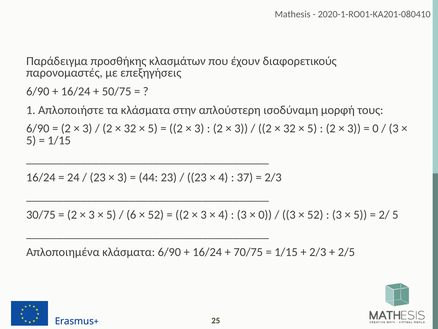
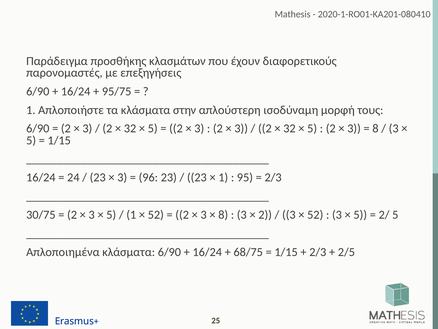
50/75: 50/75 -> 95/75
0 at (375, 128): 0 -> 8
44: 44 -> 96
4 at (223, 177): 4 -> 1
37: 37 -> 95
6 at (131, 214): 6 -> 1
4 at (223, 214): 4 -> 8
0 at (265, 214): 0 -> 2
70/75: 70/75 -> 68/75
